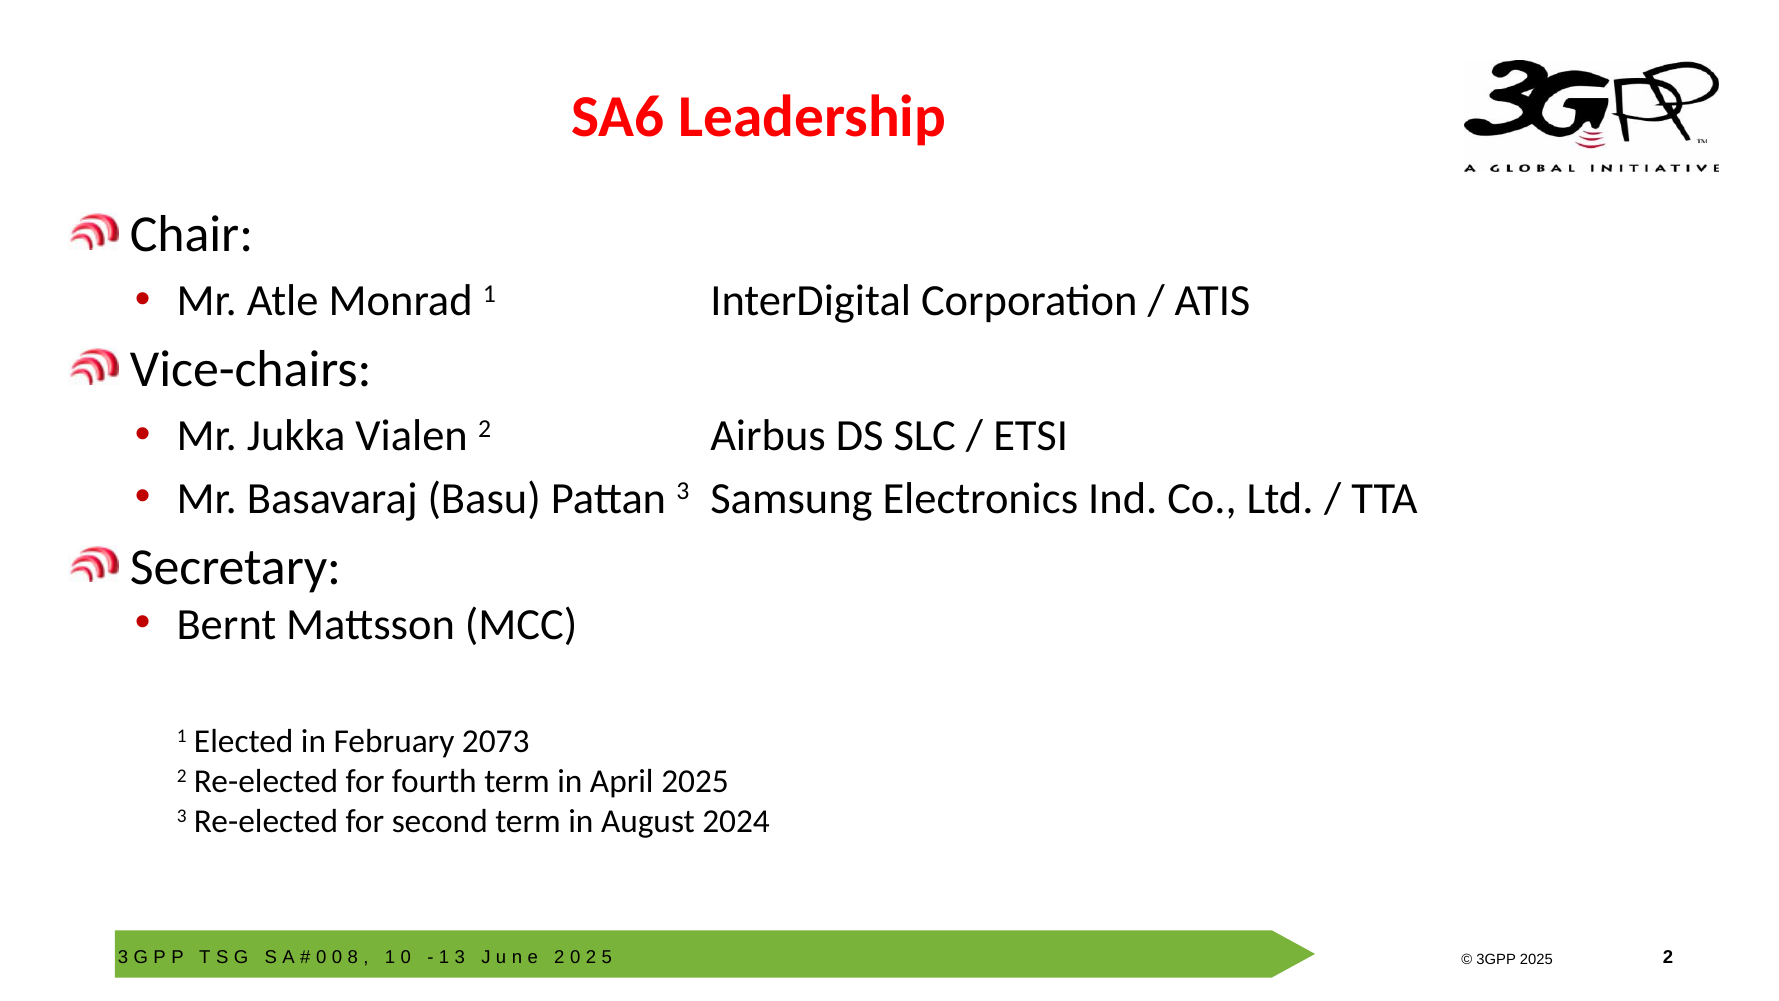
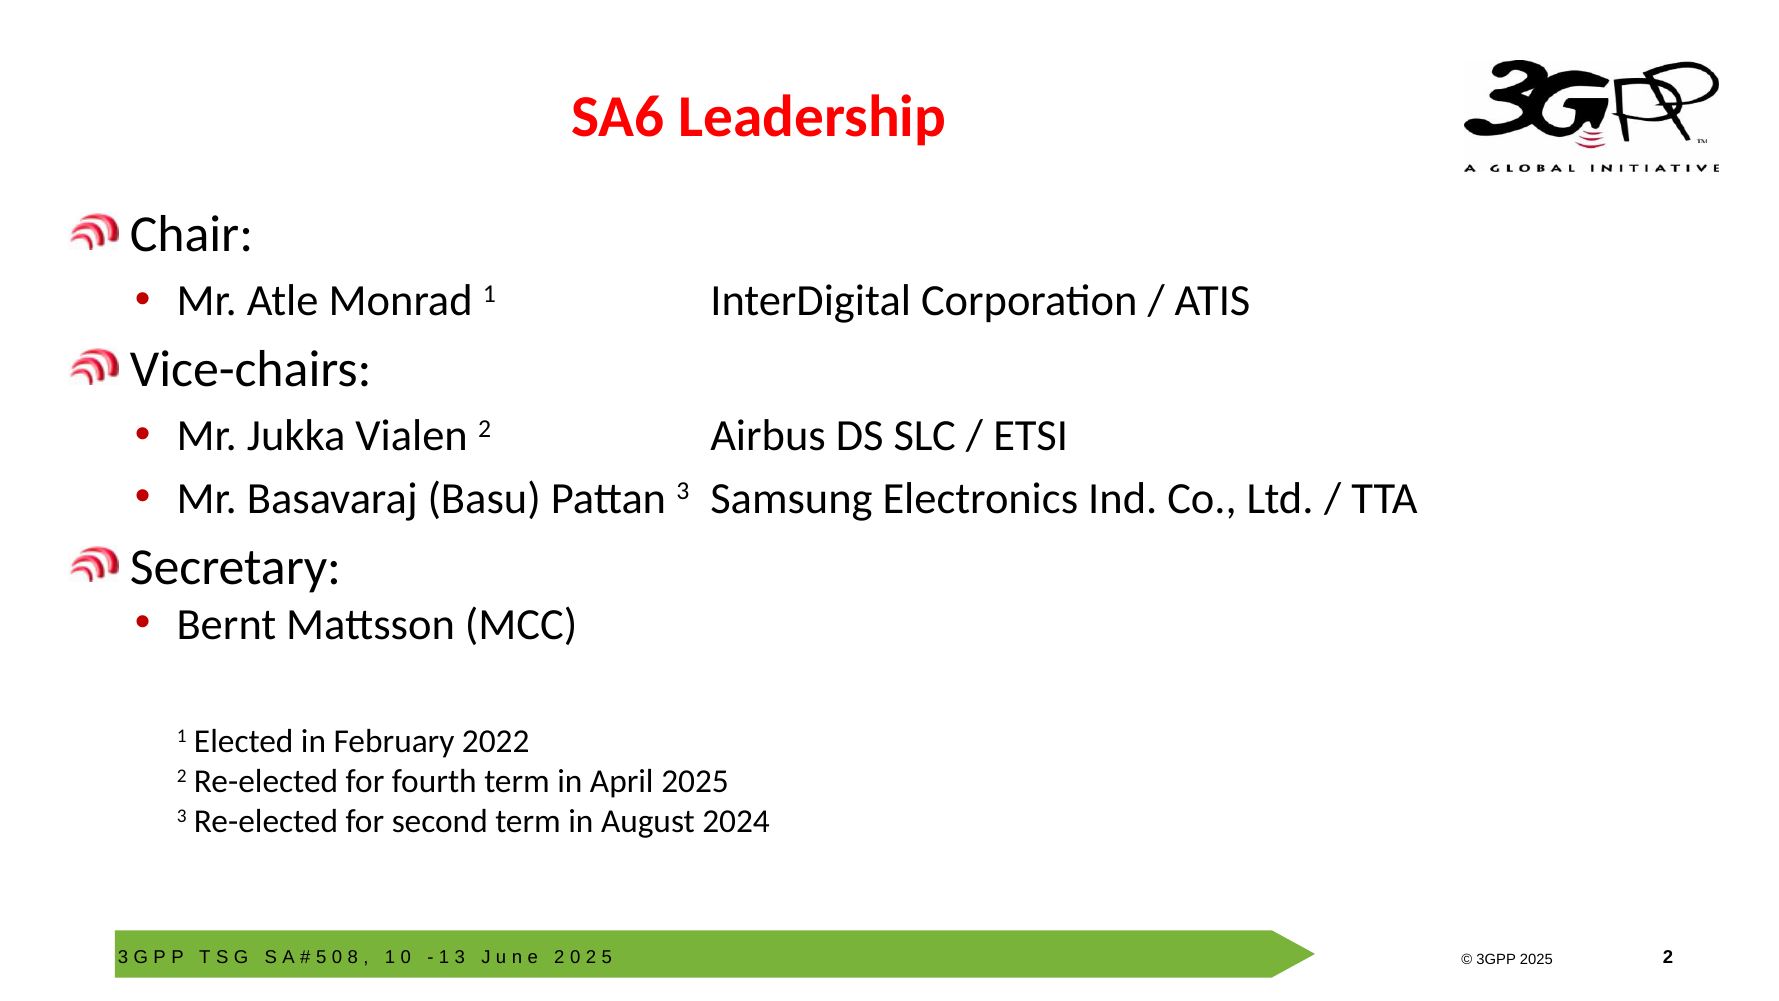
2073: 2073 -> 2022
0 at (321, 957): 0 -> 5
